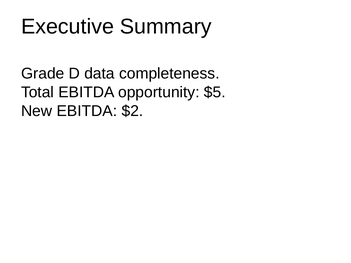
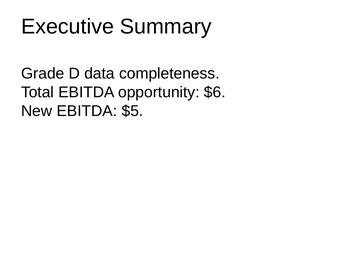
$5: $5 -> $6
$2: $2 -> $5
